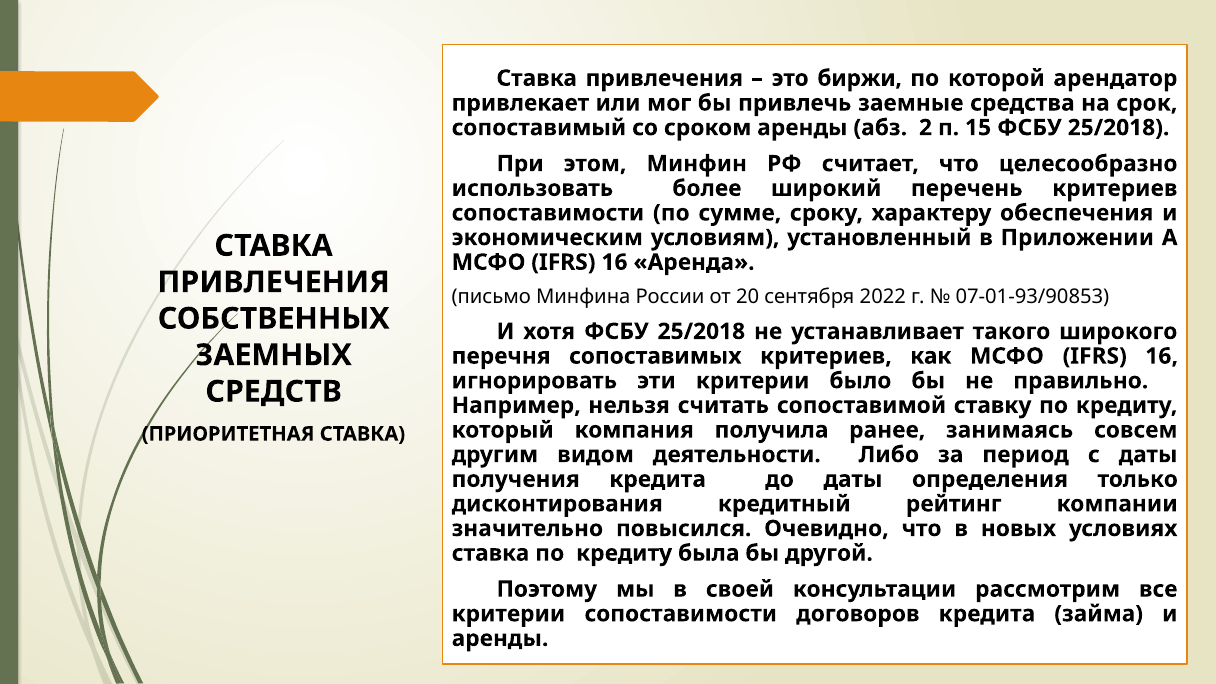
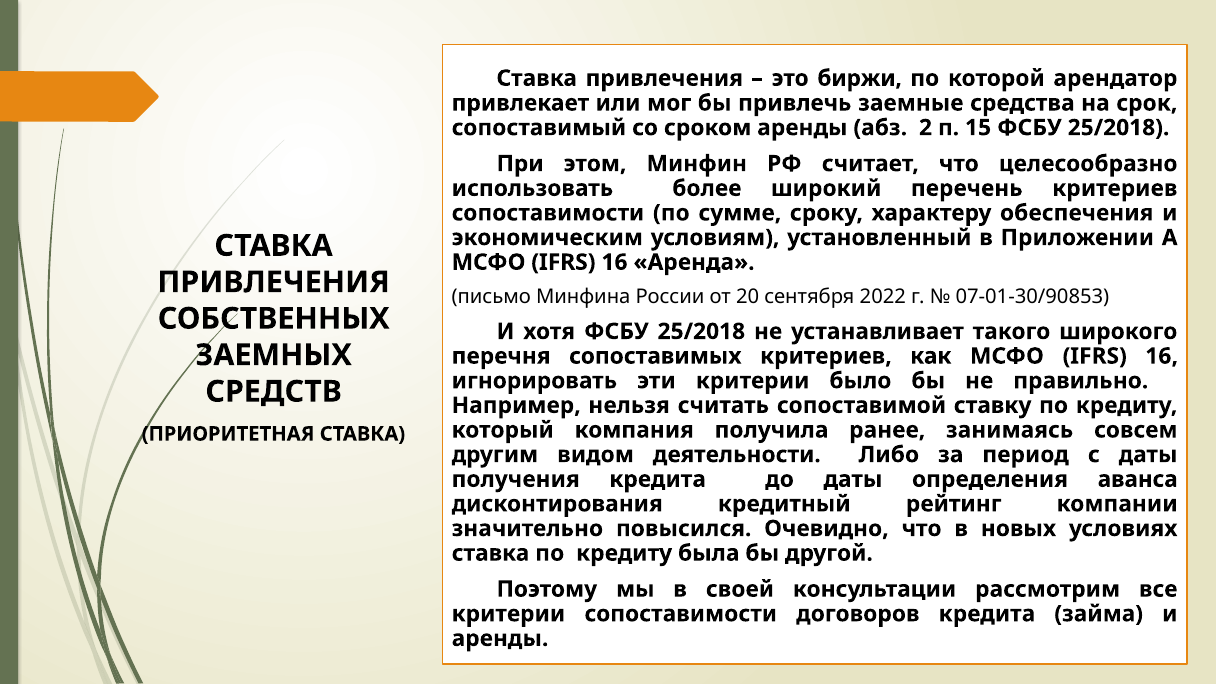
07-01-93/90853: 07-01-93/90853 -> 07-01-30/90853
только: только -> аванса
